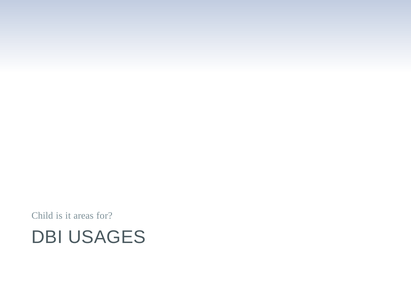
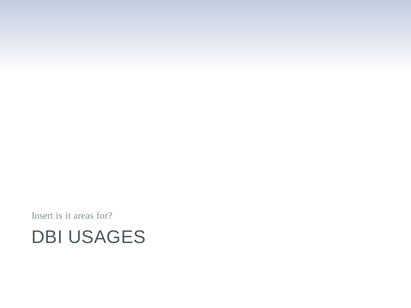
Child: Child -> Insert
